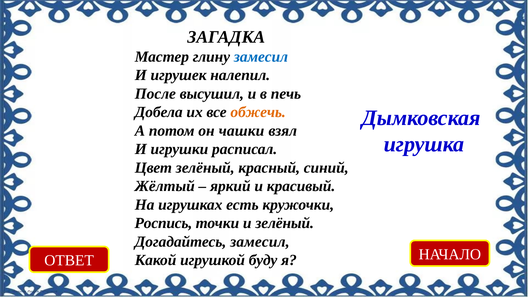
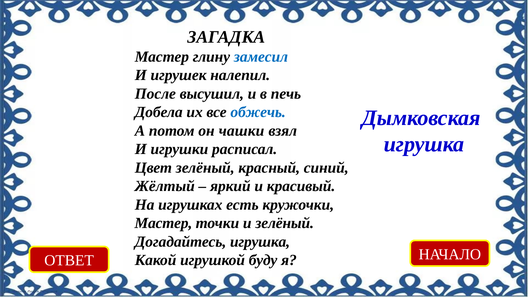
обжечь colour: orange -> blue
Роспись at (163, 223): Роспись -> Мастер
Догадайтесь замесил: замесил -> игрушка
